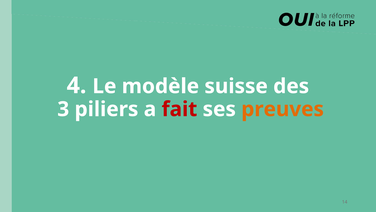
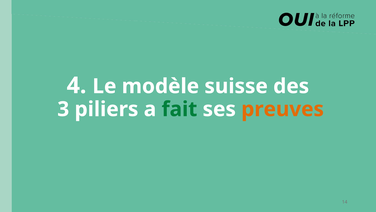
fait colour: red -> green
